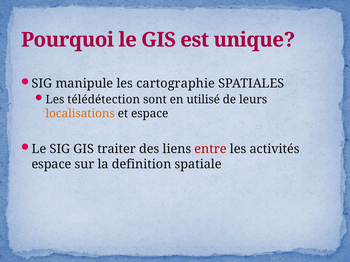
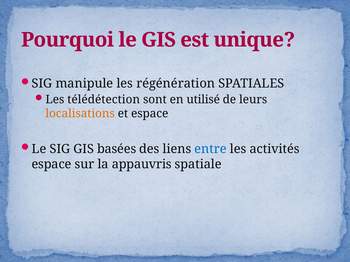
cartographie: cartographie -> régénération
traiter: traiter -> basées
entre colour: red -> blue
definition: definition -> appauvris
